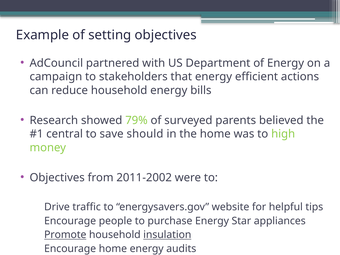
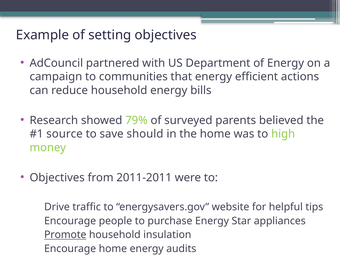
stakeholders: stakeholders -> communities
central: central -> source
2011-2002: 2011-2002 -> 2011-2011
insulation underline: present -> none
